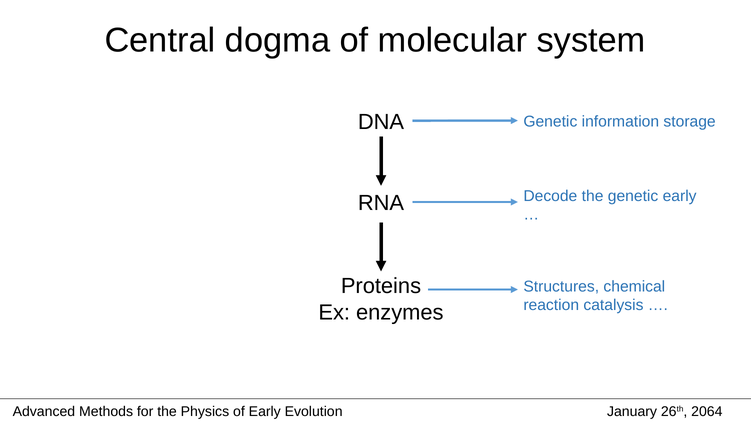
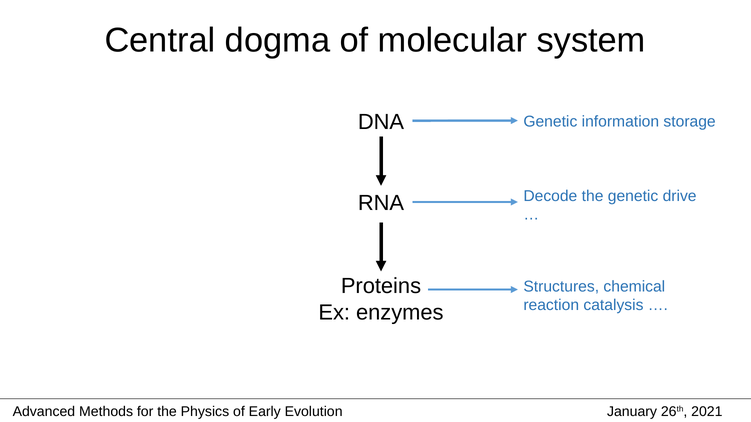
genetic early: early -> drive
2064: 2064 -> 2021
